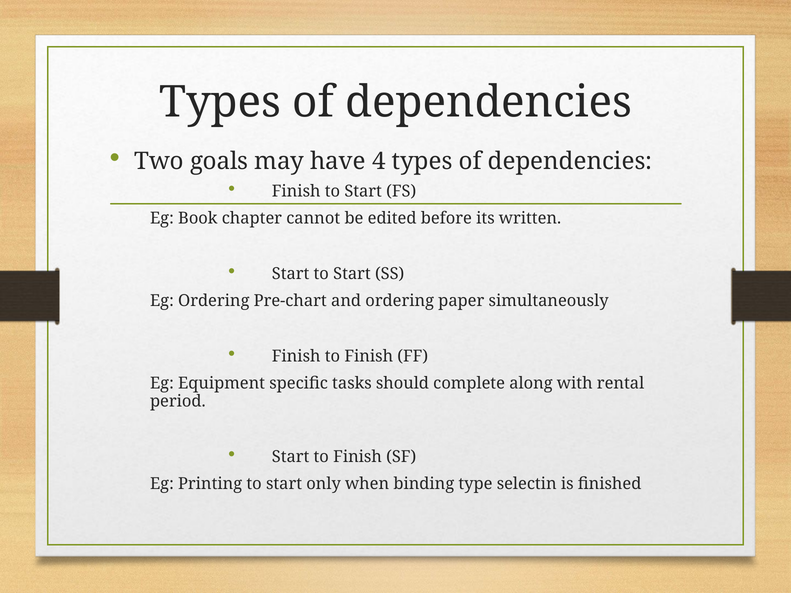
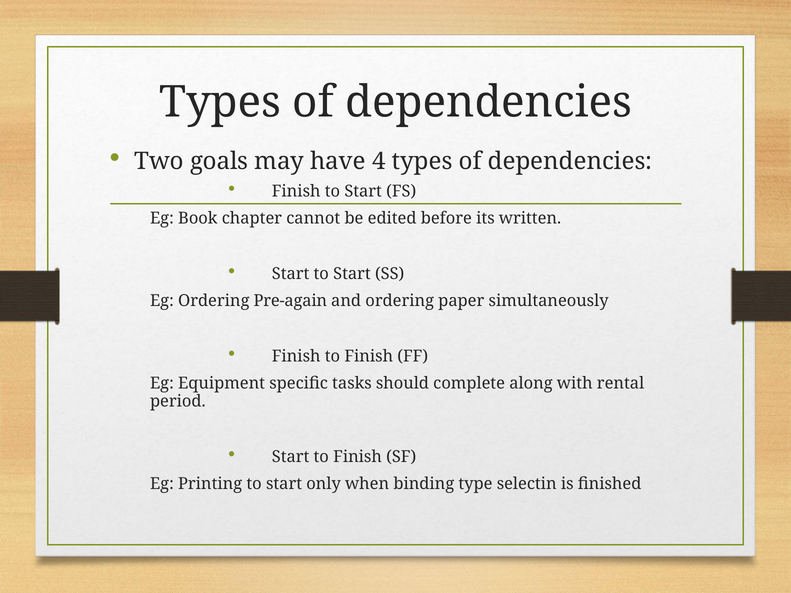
Pre-chart: Pre-chart -> Pre-again
